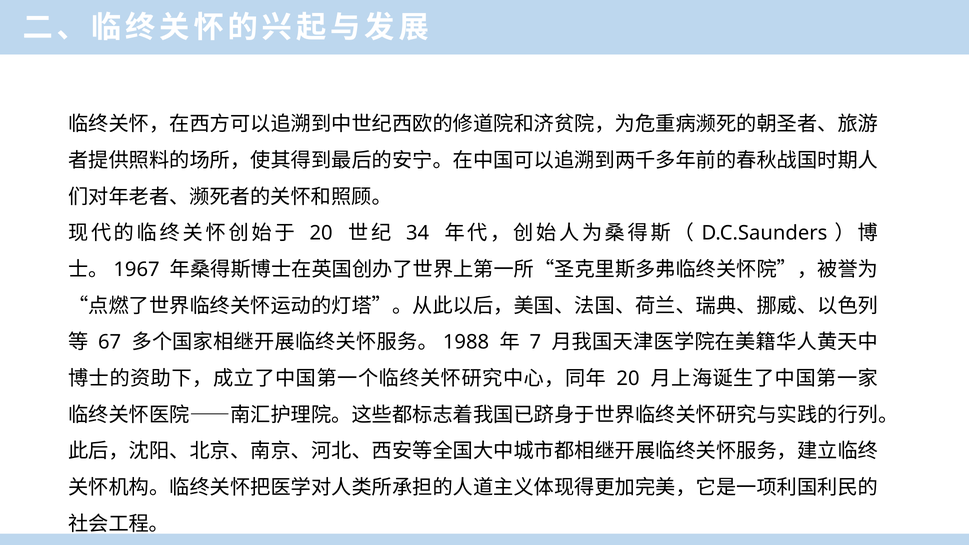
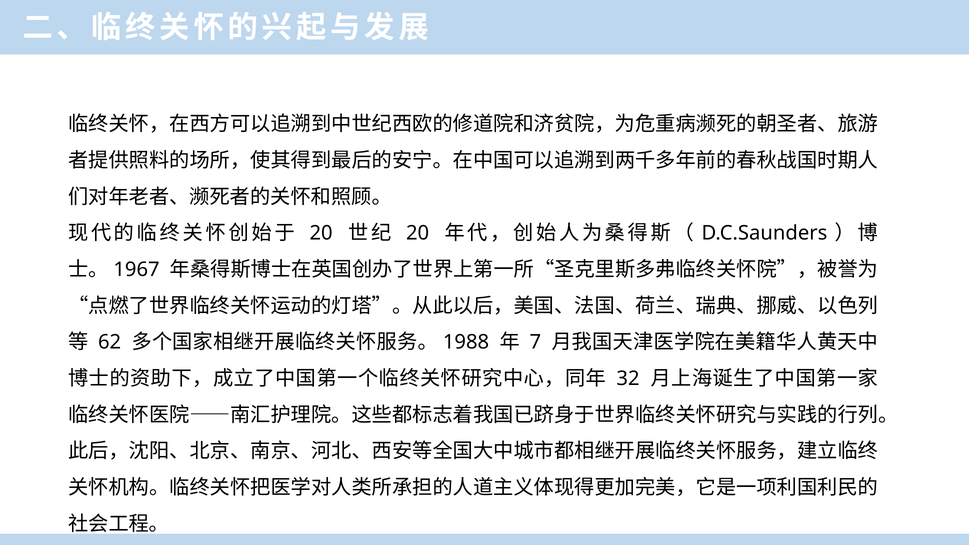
34 at (418, 233): 34 -> 20
67: 67 -> 62
20 at (628, 379): 20 -> 32
